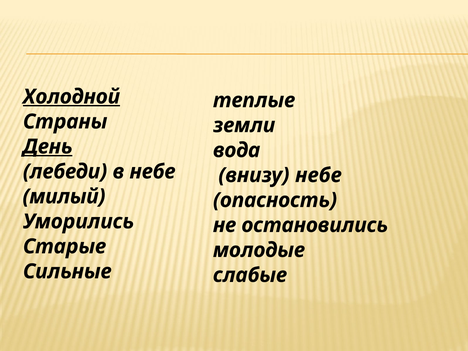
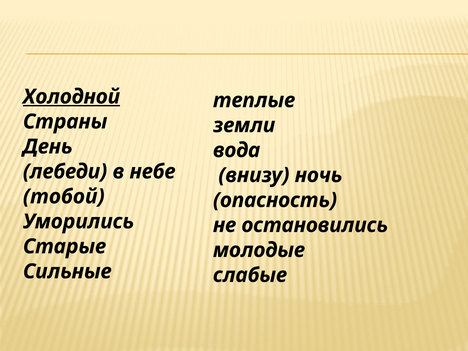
День underline: present -> none
внизу небе: небе -> ночь
милый: милый -> тобой
